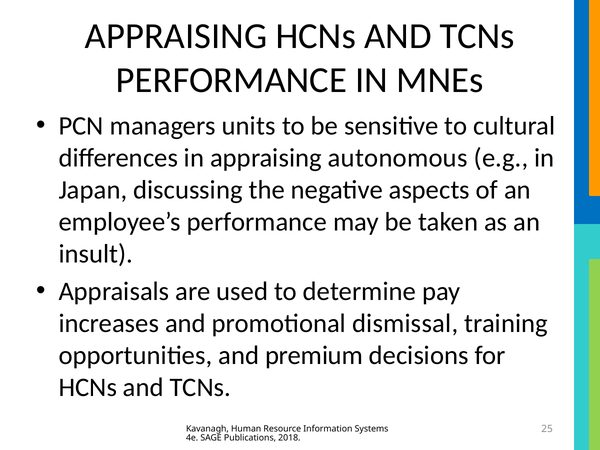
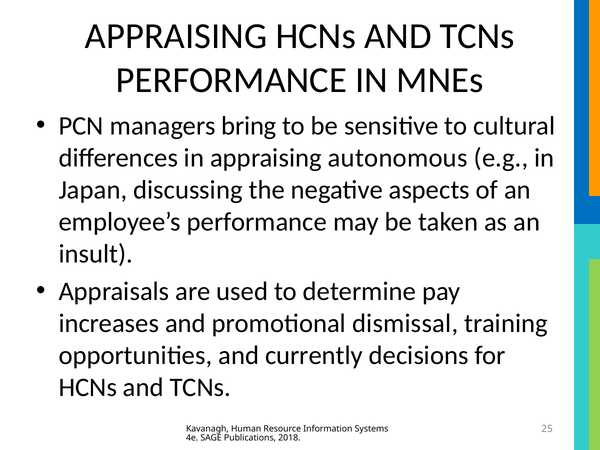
units: units -> bring
premium: premium -> currently
